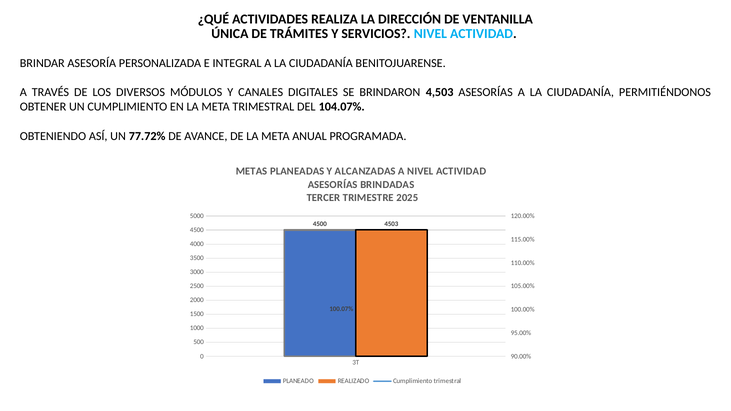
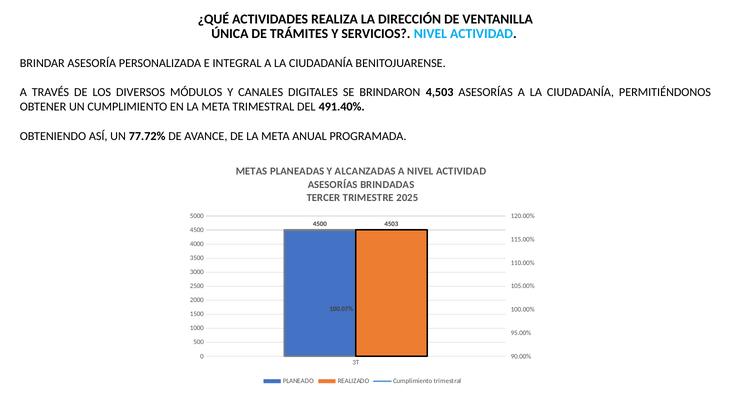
104.07%: 104.07% -> 491.40%
